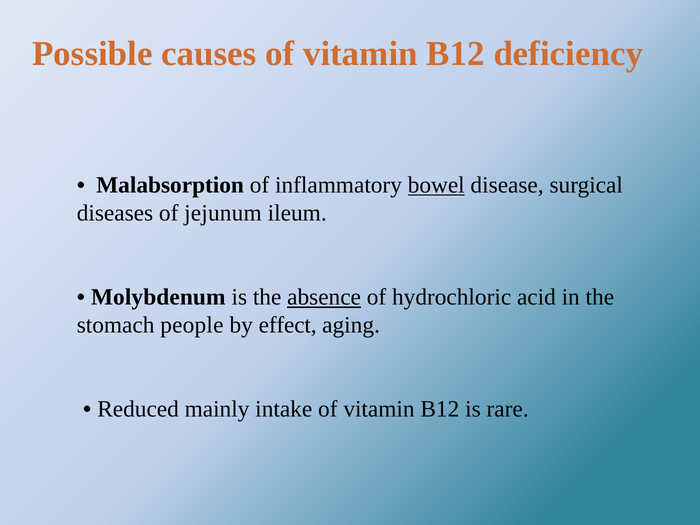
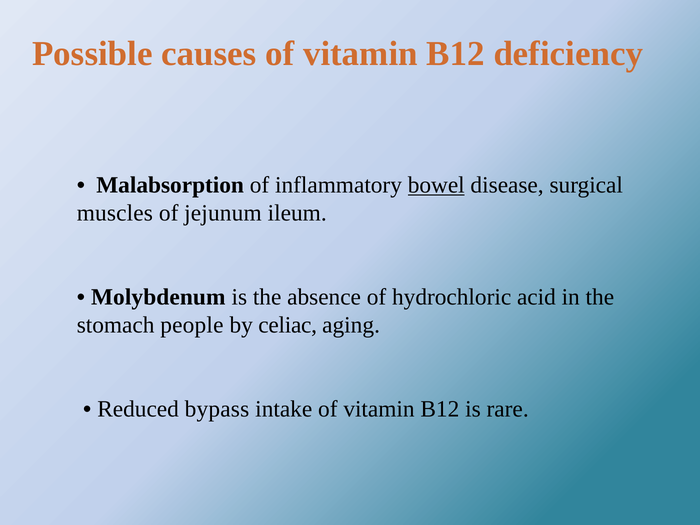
diseases: diseases -> muscles
absence underline: present -> none
effect: effect -> celiac
mainly: mainly -> bypass
